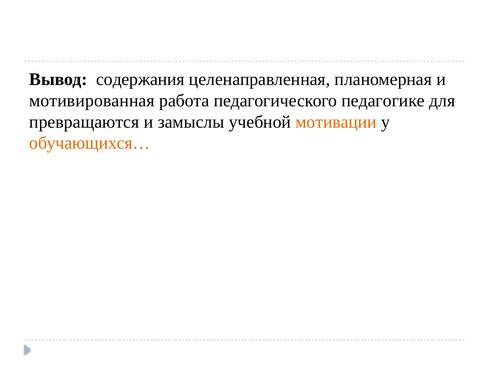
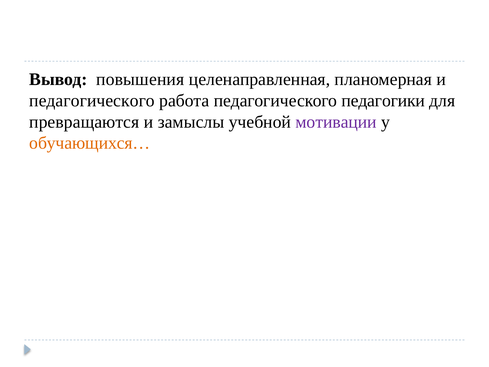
содержания: содержания -> повышения
мотивированная at (92, 101): мотивированная -> педагогического
педагогике: педагогике -> педагогики
мотивации colour: orange -> purple
